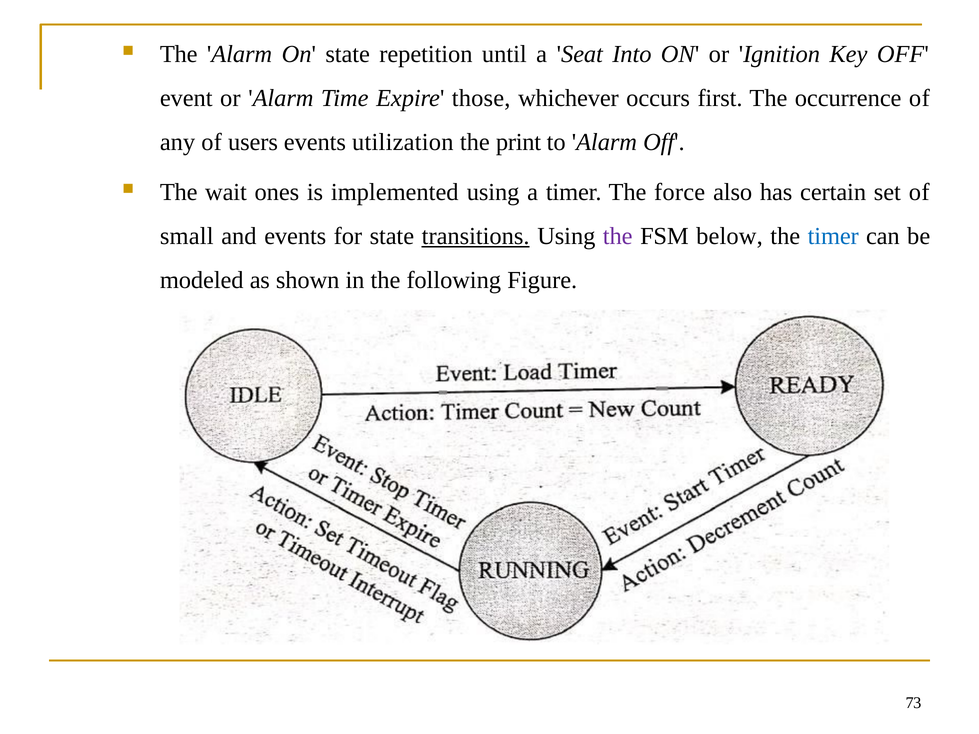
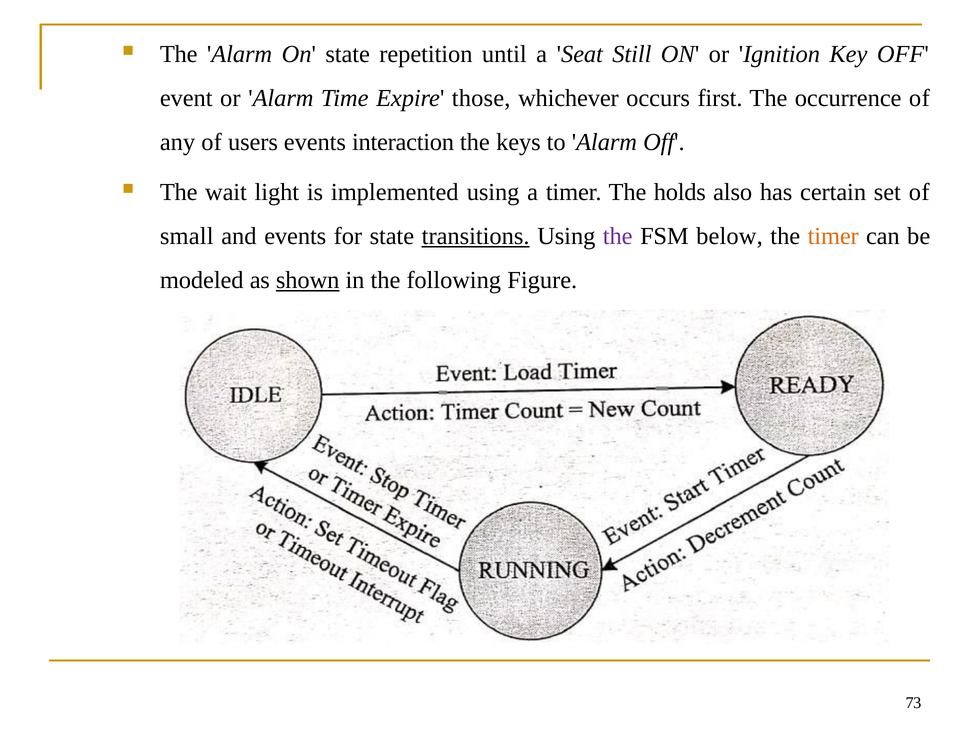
Into: Into -> Still
utilization: utilization -> interaction
print: print -> keys
ones: ones -> light
force: force -> holds
timer at (833, 236) colour: blue -> orange
shown underline: none -> present
